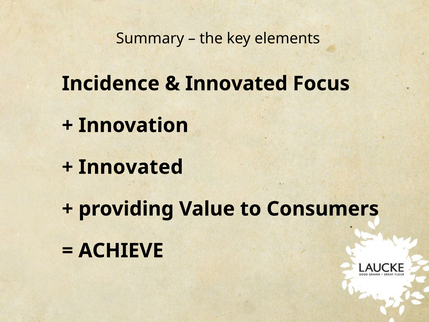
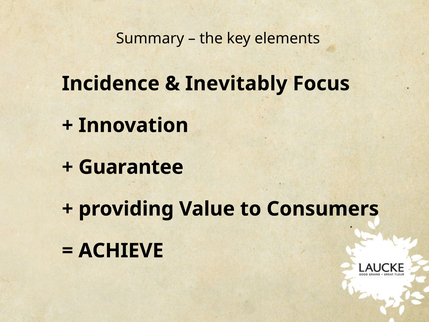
Innovated at (236, 84): Innovated -> Inevitably
Innovated at (131, 167): Innovated -> Guarantee
